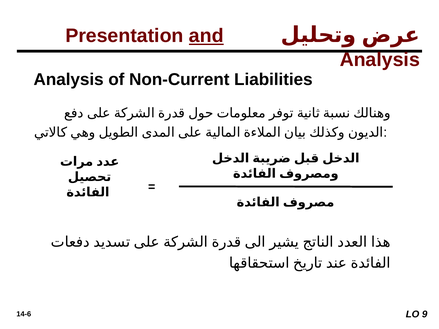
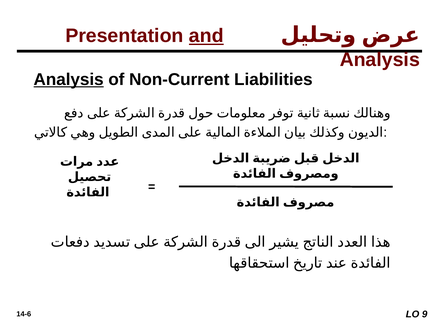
Analysis at (69, 79) underline: none -> present
